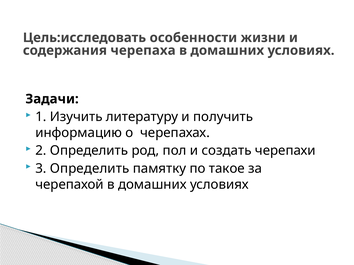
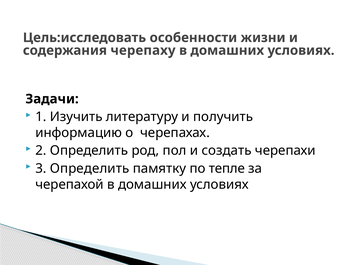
черепаха: черепаха -> черепаху
такое: такое -> тепле
